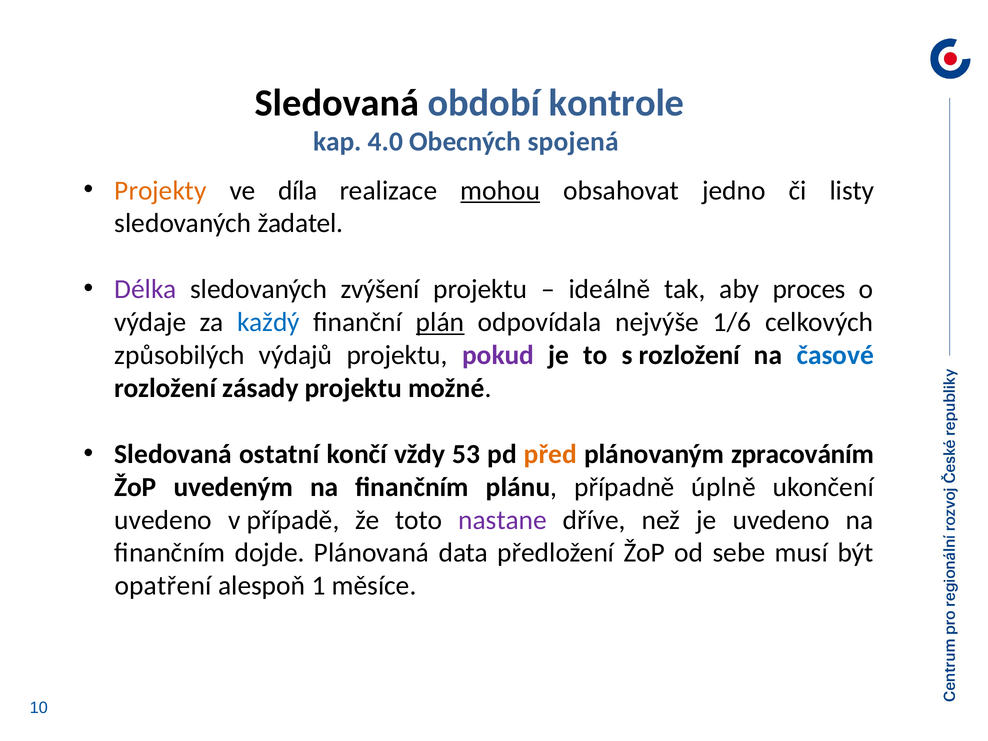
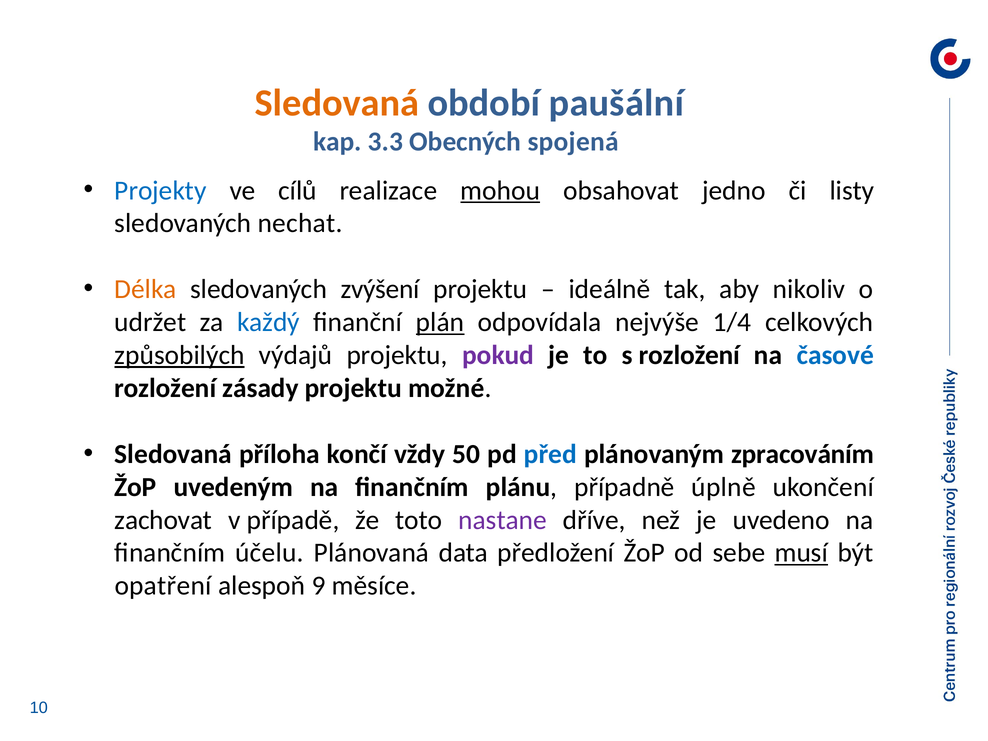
Sledovaná at (337, 103) colour: black -> orange
kontrole: kontrole -> paušální
4.0: 4.0 -> 3.3
Projekty colour: orange -> blue
díla: díla -> cílů
žadatel: žadatel -> nechat
Délka colour: purple -> orange
proces: proces -> nikoliv
výdaje: výdaje -> udržet
1/6: 1/6 -> 1/4
způsobilých underline: none -> present
ostatní: ostatní -> příloha
53: 53 -> 50
před colour: orange -> blue
uvedeno at (163, 520): uvedeno -> zachovat
dojde: dojde -> účelu
musí underline: none -> present
1: 1 -> 9
